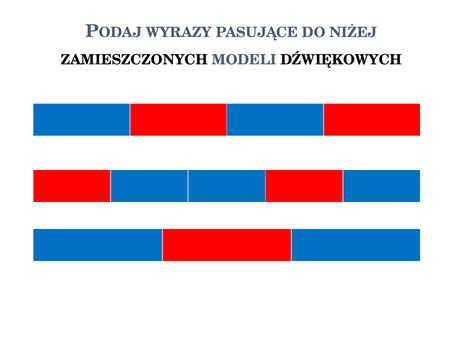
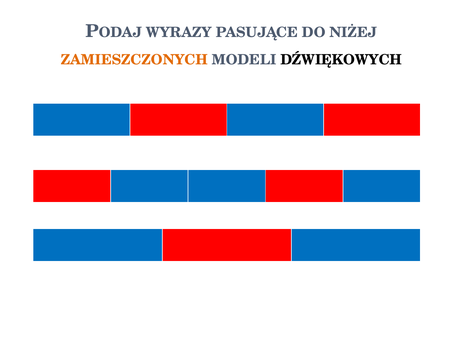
ZAMIESZCZONYCH colour: black -> orange
